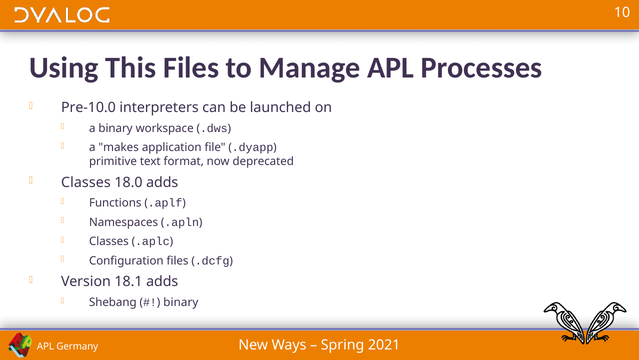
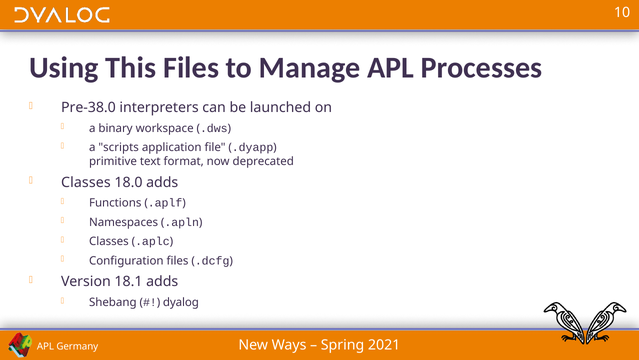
Pre-10.0: Pre-10.0 -> Pre-38.0
makes: makes -> scripts
binary at (181, 302): binary -> dyalog
